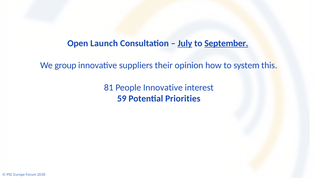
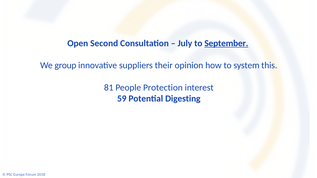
Launch: Launch -> Second
July underline: present -> none
People Innovative: Innovative -> Protection
Priorities: Priorities -> Digesting
